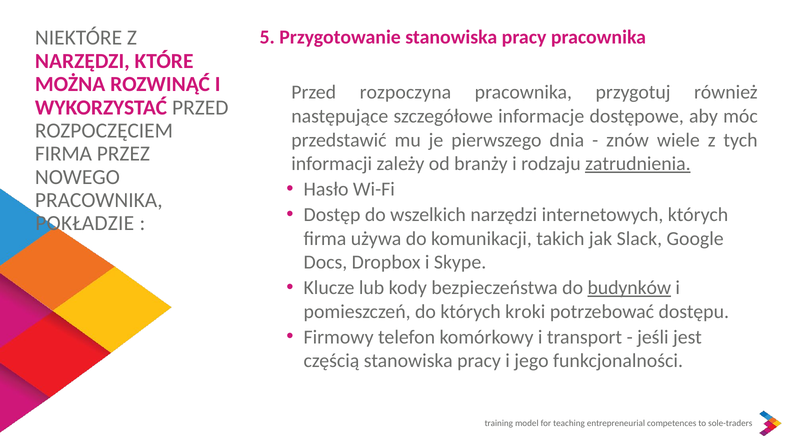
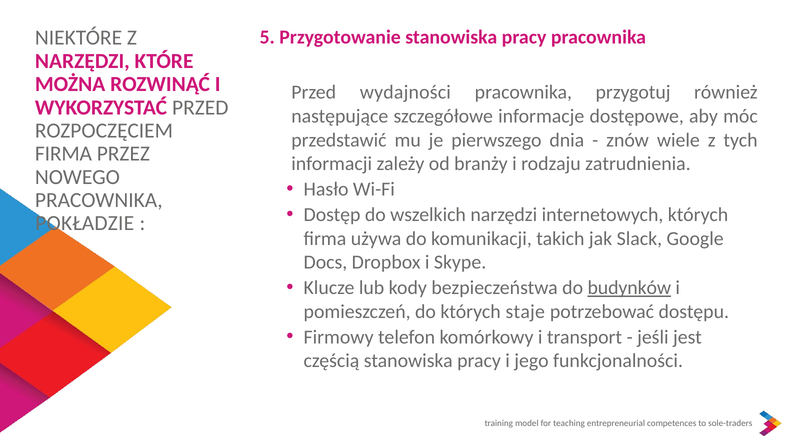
rozpoczyna: rozpoczyna -> wydajności
zatrudnienia underline: present -> none
kroki: kroki -> staje
